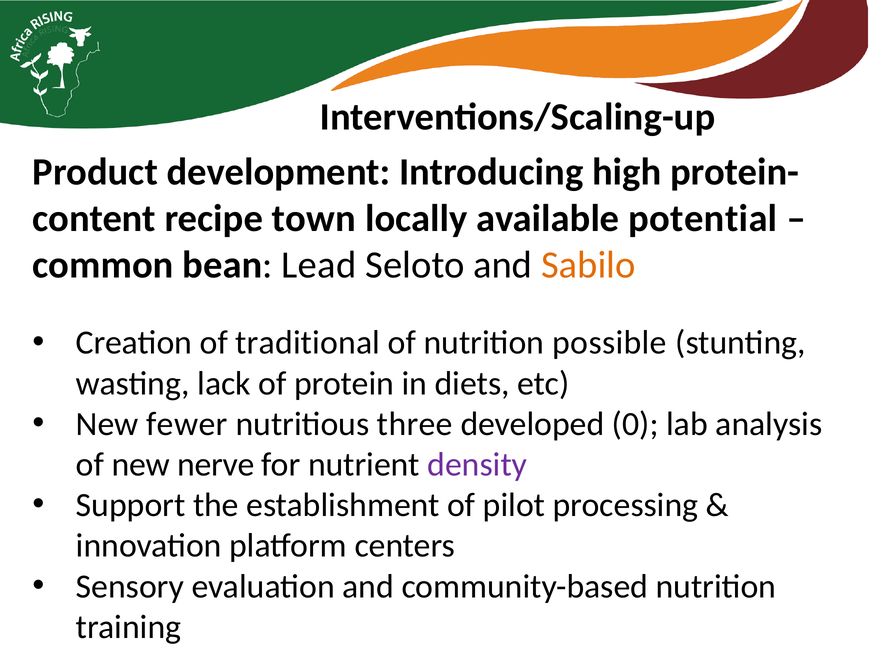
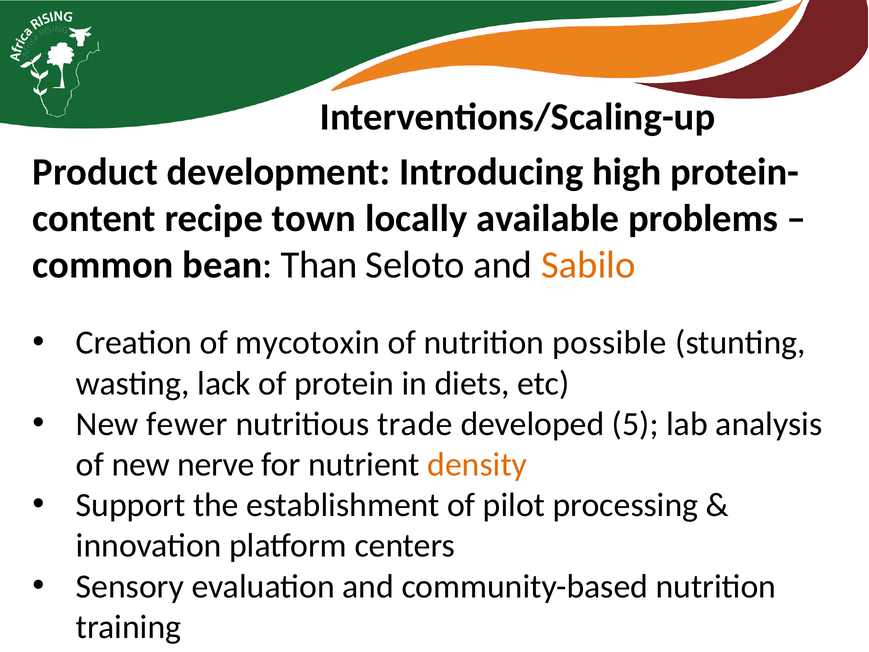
potential: potential -> problems
Lead: Lead -> Than
traditional: traditional -> mycotoxin
three: three -> trade
0: 0 -> 5
density colour: purple -> orange
